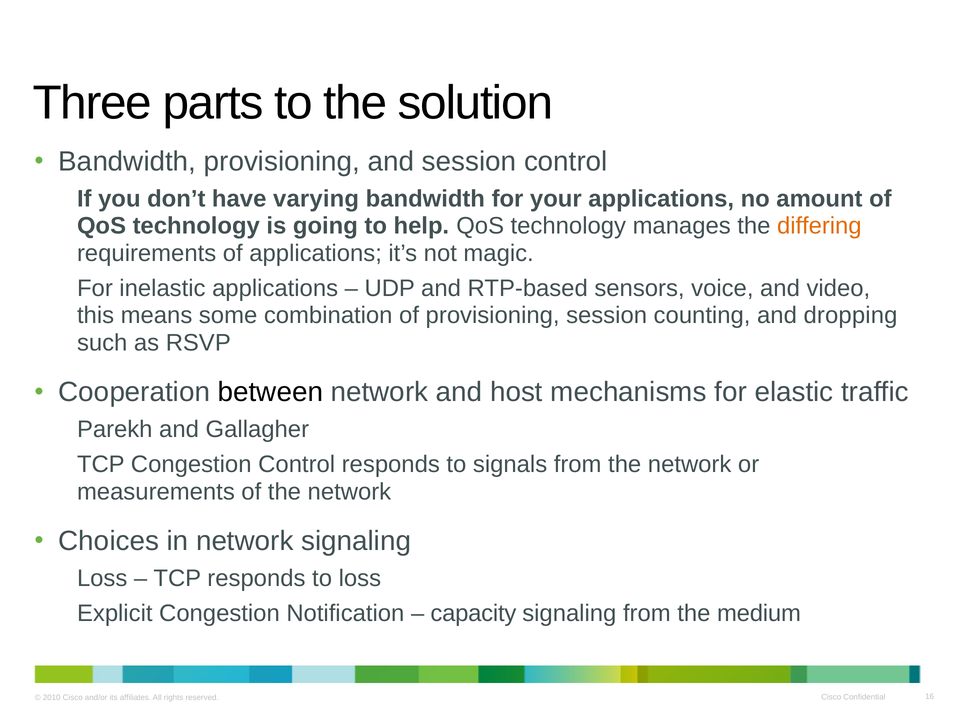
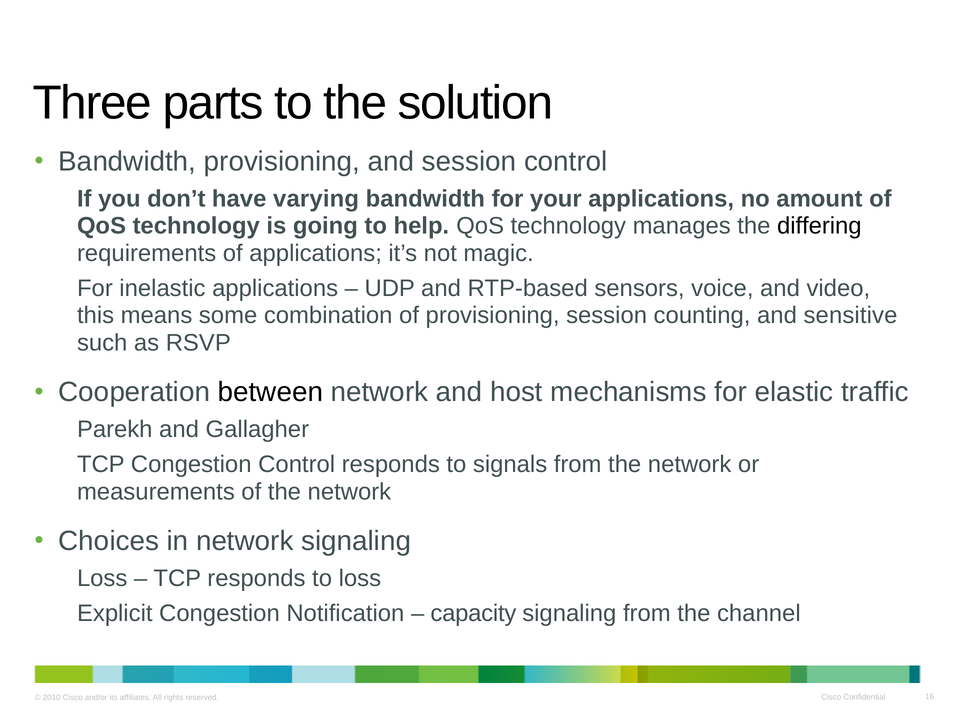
differing colour: orange -> black
dropping: dropping -> sensitive
medium: medium -> channel
